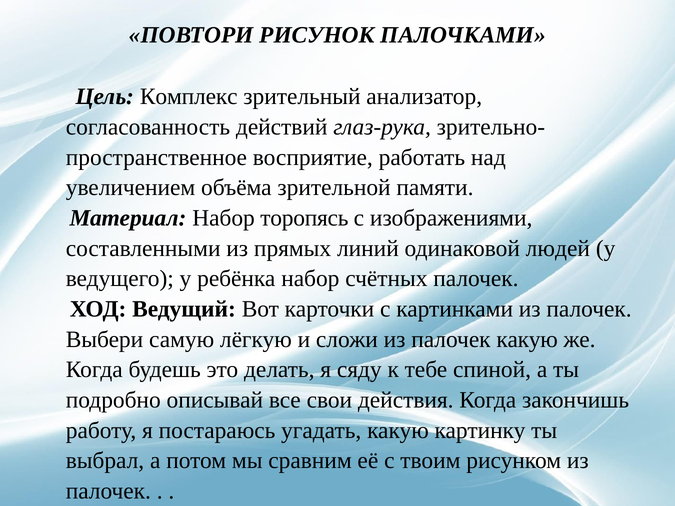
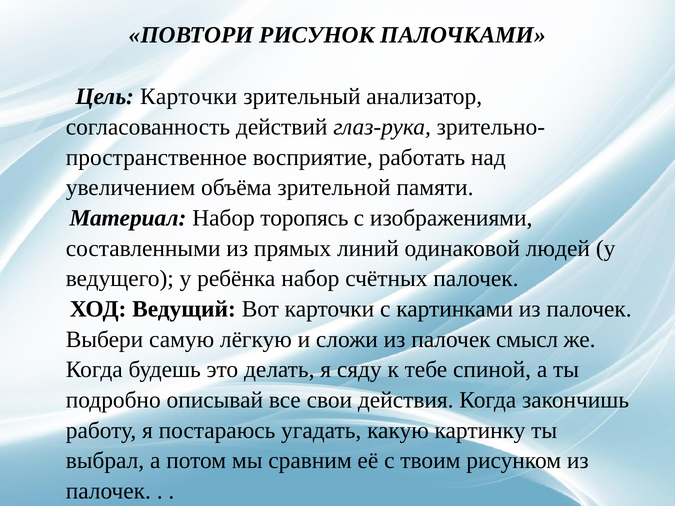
Цель Комплекс: Комплекс -> Карточки
палочек какую: какую -> смысл
